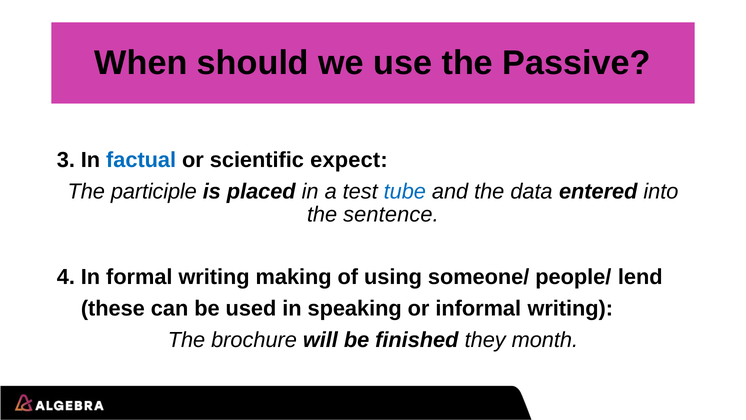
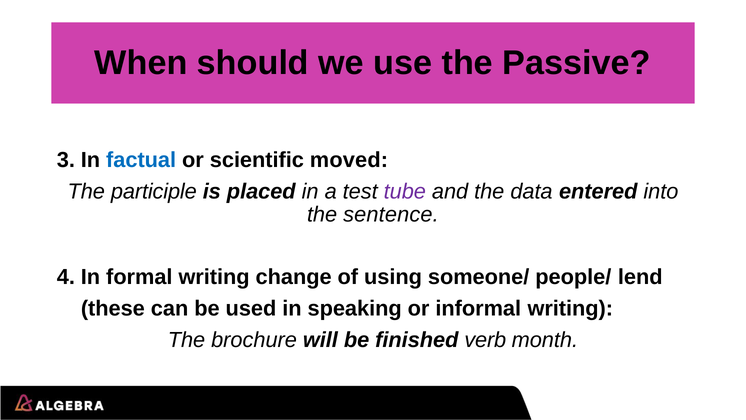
expect: expect -> moved
tube colour: blue -> purple
making: making -> change
they: they -> verb
